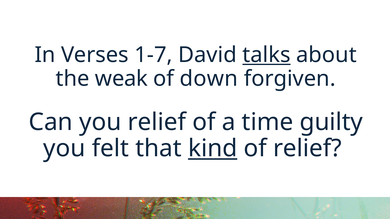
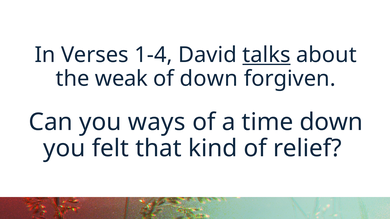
1-7: 1-7 -> 1-4
you relief: relief -> ways
time guilty: guilty -> down
kind underline: present -> none
